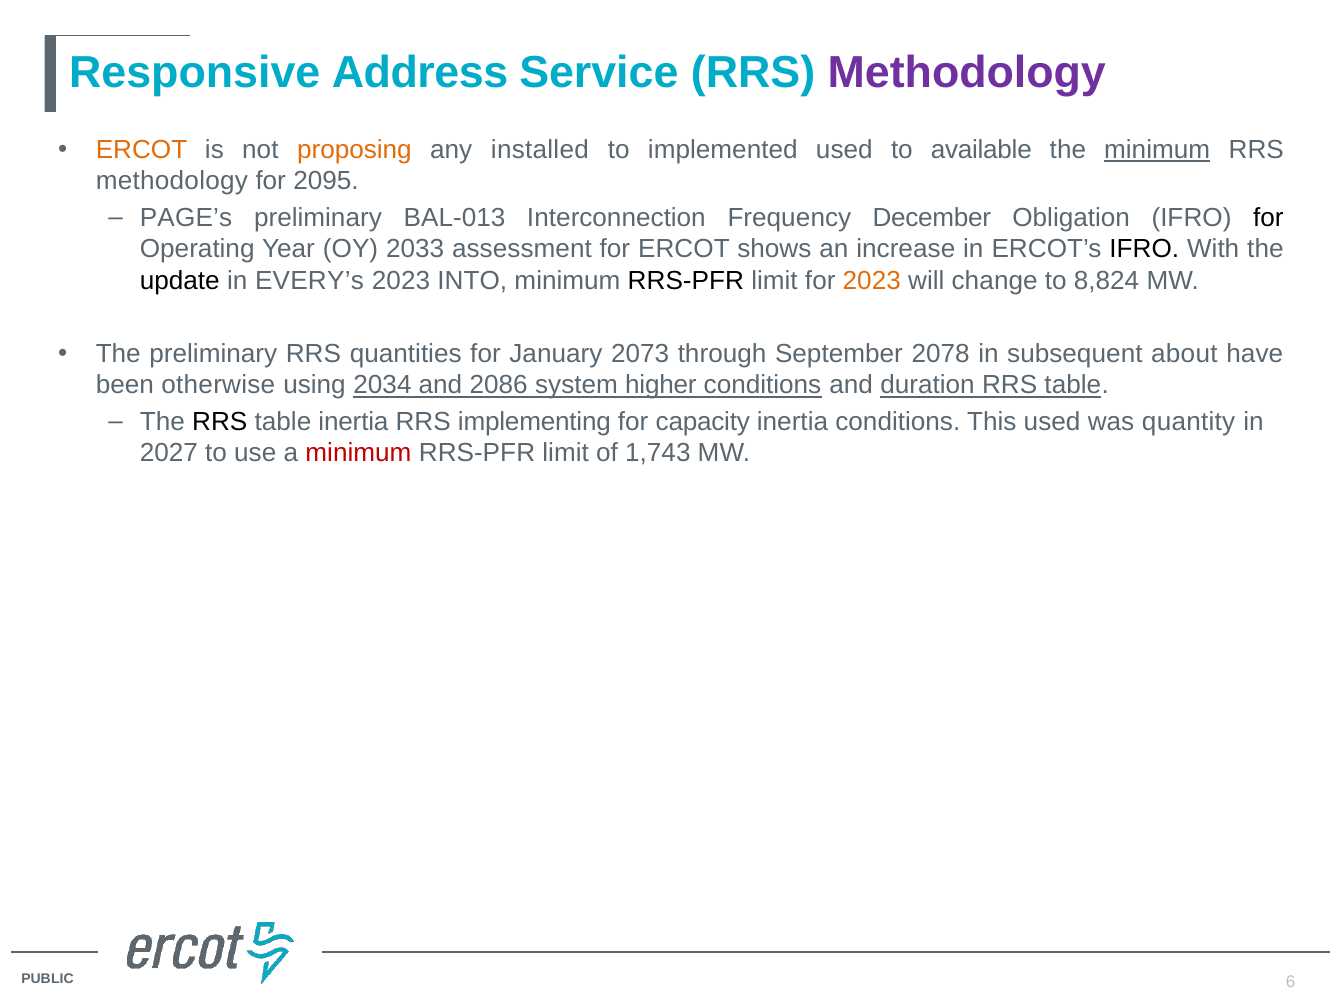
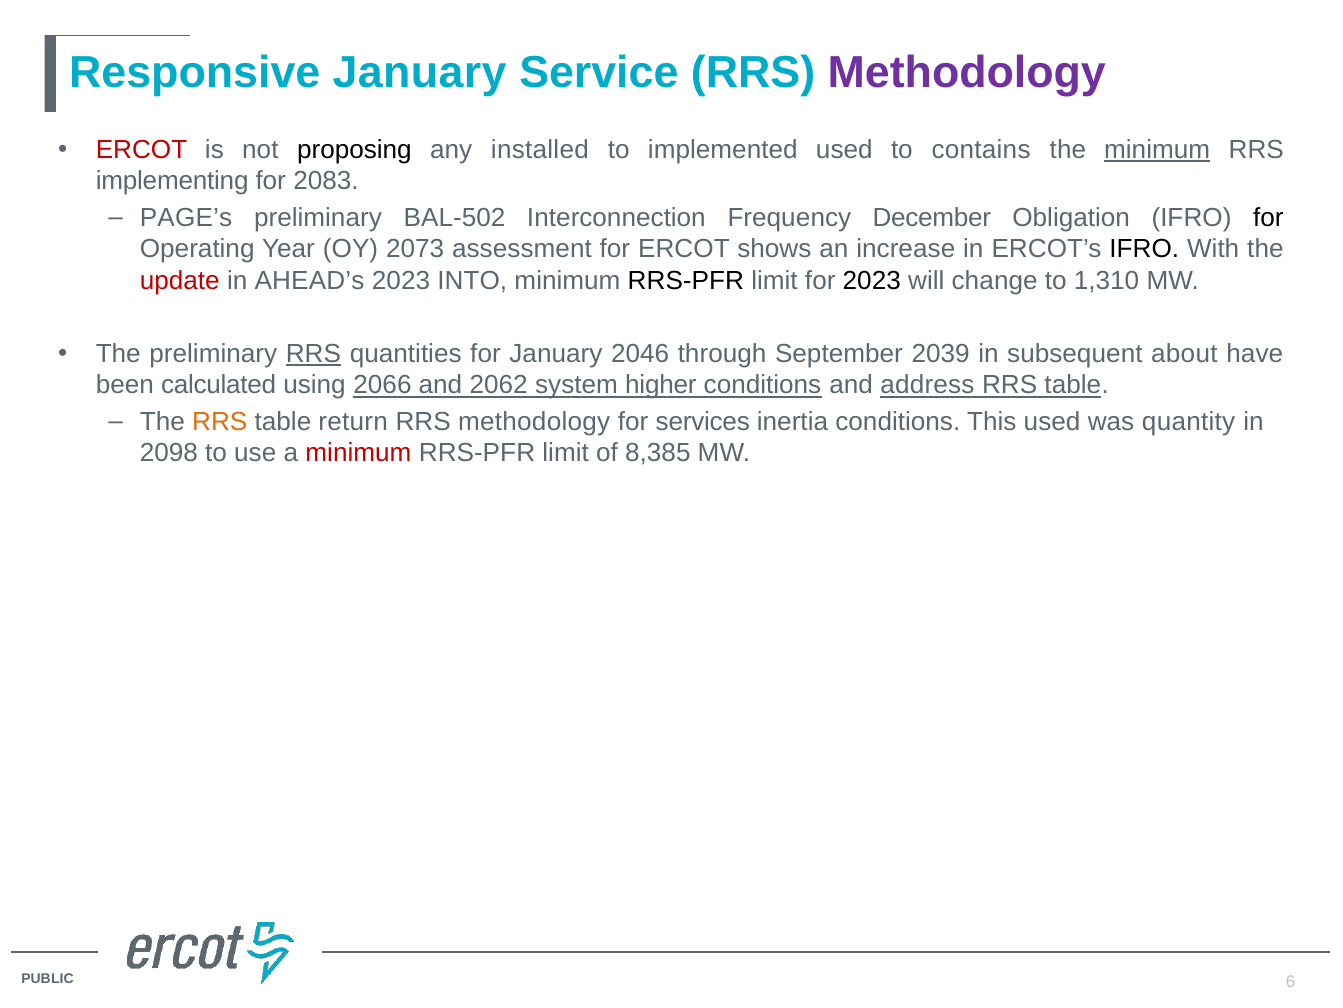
Responsive Address: Address -> January
ERCOT at (142, 150) colour: orange -> red
proposing colour: orange -> black
available: available -> contains
methodology at (172, 181): methodology -> implementing
2095: 2095 -> 2083
BAL-013: BAL-013 -> BAL-502
2033: 2033 -> 2073
update colour: black -> red
EVERY’s: EVERY’s -> AHEAD’s
2023 at (872, 280) colour: orange -> black
8,824: 8,824 -> 1,310
RRS at (313, 354) underline: none -> present
2073: 2073 -> 2046
2078: 2078 -> 2039
otherwise: otherwise -> calculated
2034: 2034 -> 2066
2086: 2086 -> 2062
duration: duration -> address
RRS at (220, 422) colour: black -> orange
table inertia: inertia -> return
implementing at (534, 422): implementing -> methodology
capacity: capacity -> services
2027: 2027 -> 2098
1,743: 1,743 -> 8,385
